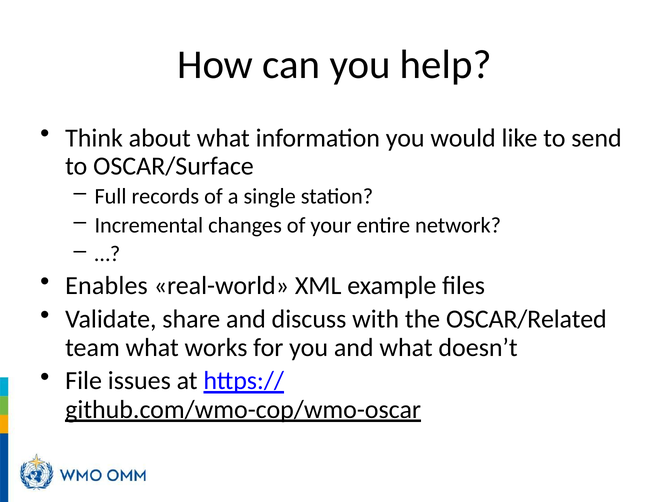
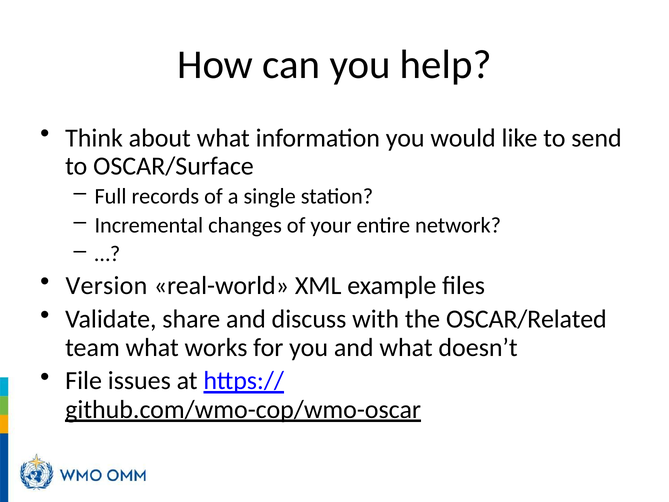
Enables: Enables -> Version
